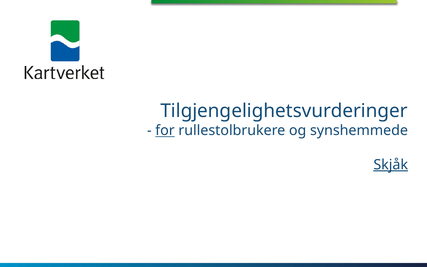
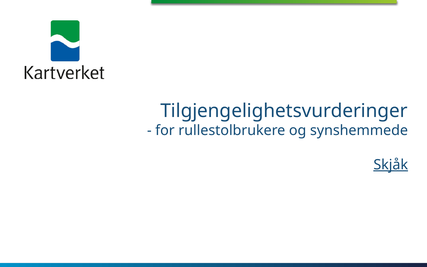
for underline: present -> none
